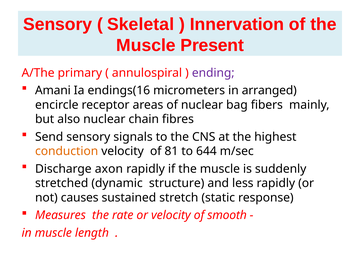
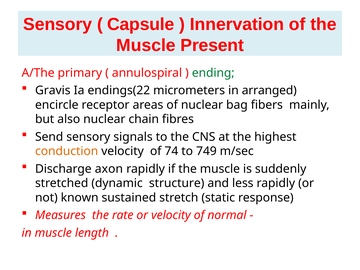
Skeletal: Skeletal -> Capsule
ending colour: purple -> green
Amani: Amani -> Gravis
endings(16: endings(16 -> endings(22
81: 81 -> 74
644: 644 -> 749
causes: causes -> known
smooth: smooth -> normal
